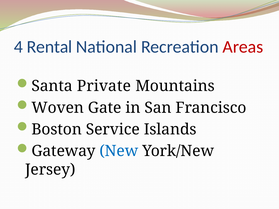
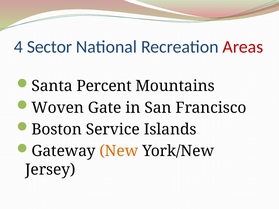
Rental: Rental -> Sector
Private: Private -> Percent
New colour: blue -> orange
